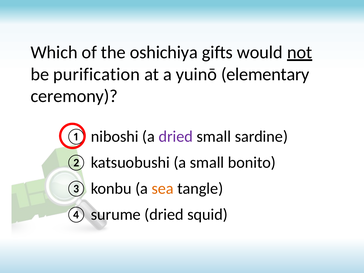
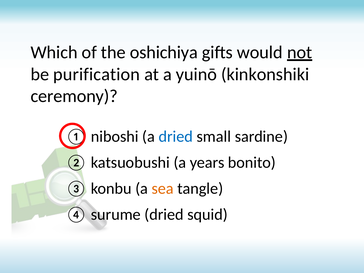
elementary: elementary -> kinkonshiki
dried at (176, 136) colour: purple -> blue
a small: small -> years
